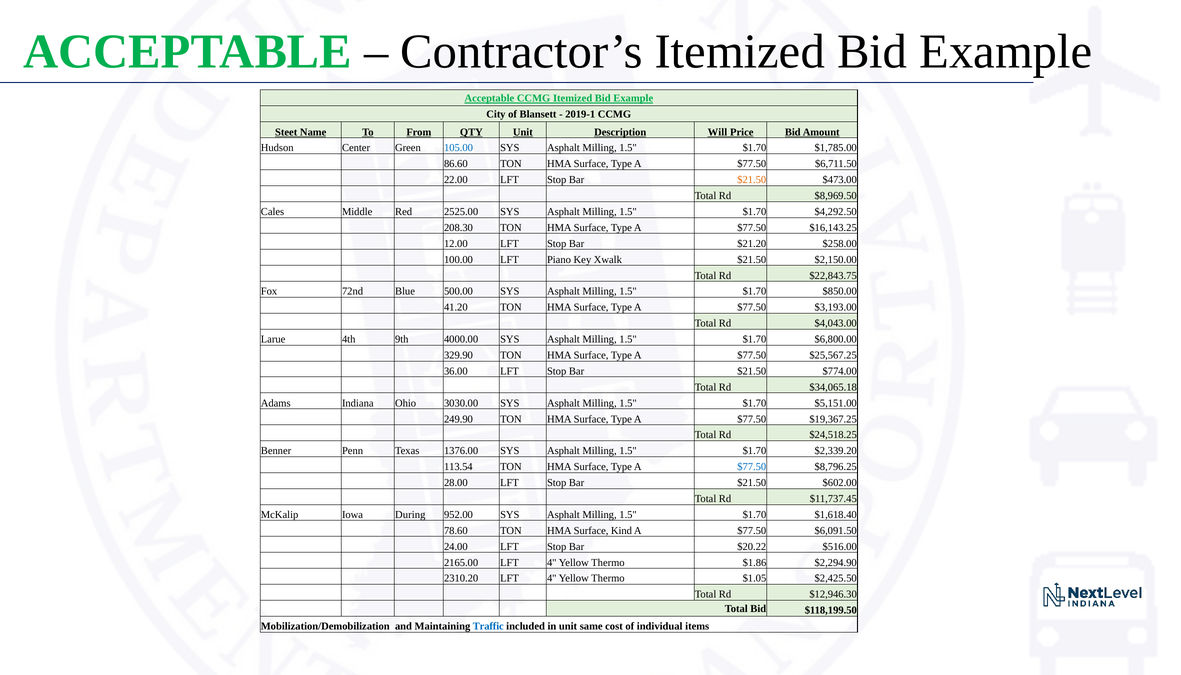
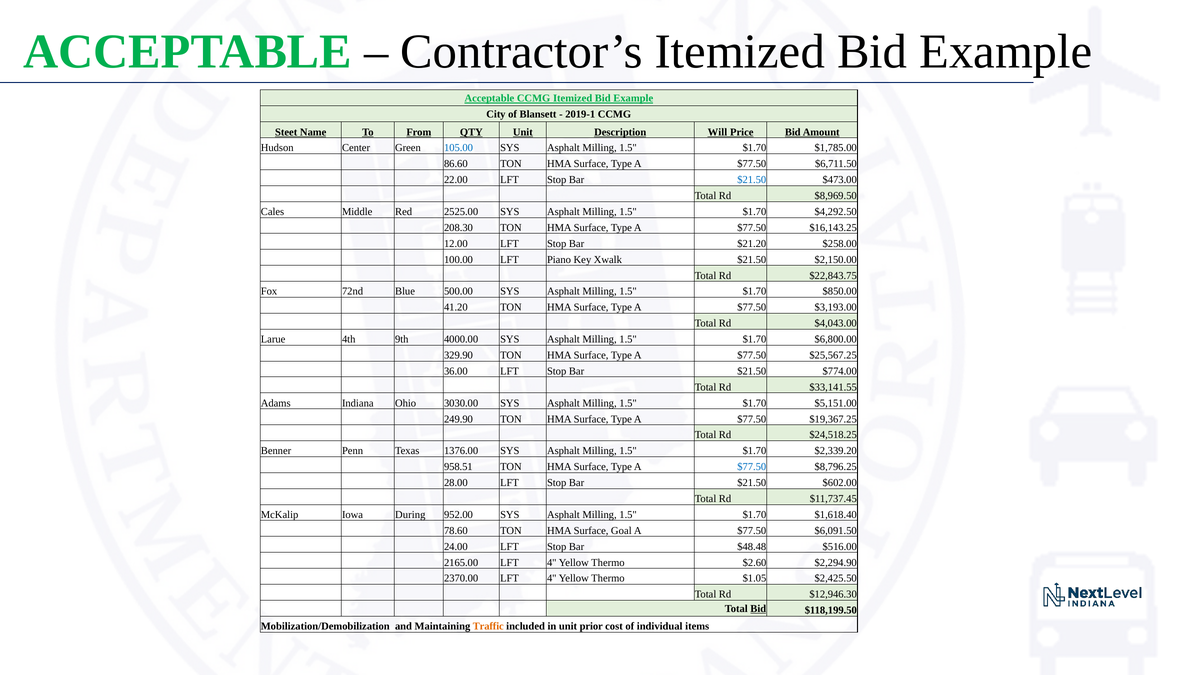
$21.50 at (752, 180) colour: orange -> blue
$34,065.18: $34,065.18 -> $33,141.55
113.54: 113.54 -> 958.51
Kind: Kind -> Goal
$20.22: $20.22 -> $48.48
$1.86: $1.86 -> $2.60
2310.20: 2310.20 -> 2370.00
Bid at (758, 609) underline: none -> present
Traffic colour: blue -> orange
same: same -> prior
